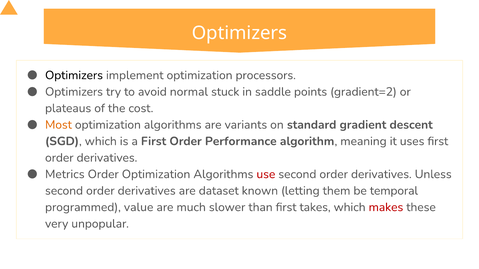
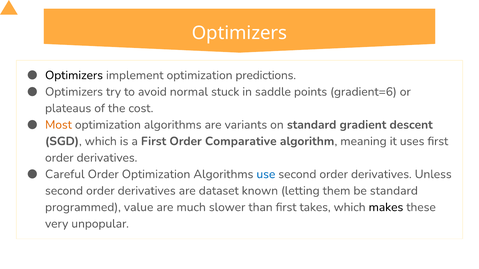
processors: processors -> predictions
gradient=2: gradient=2 -> gradient=6
Performance: Performance -> Comparative
Metrics: Metrics -> Careful
use colour: red -> blue
be temporal: temporal -> standard
makes colour: red -> black
